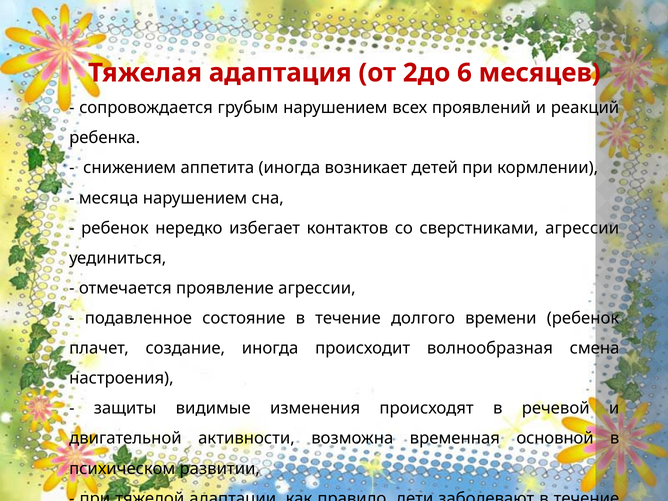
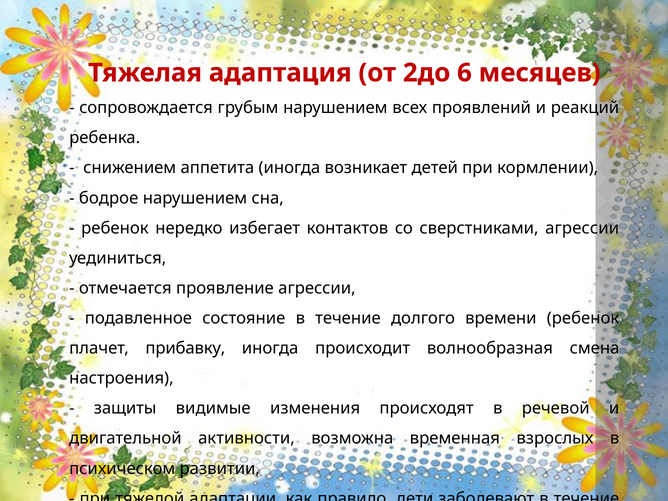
месяца: месяца -> бодрое
создание: создание -> прибавку
основной: основной -> взрослых
